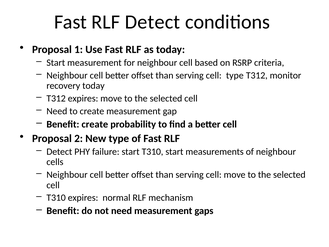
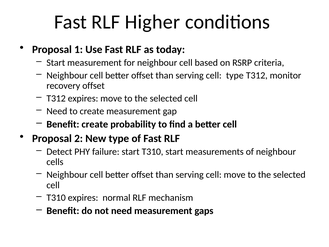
RLF Detect: Detect -> Higher
recovery today: today -> offset
